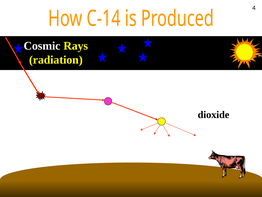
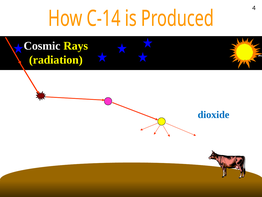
dioxide colour: black -> blue
